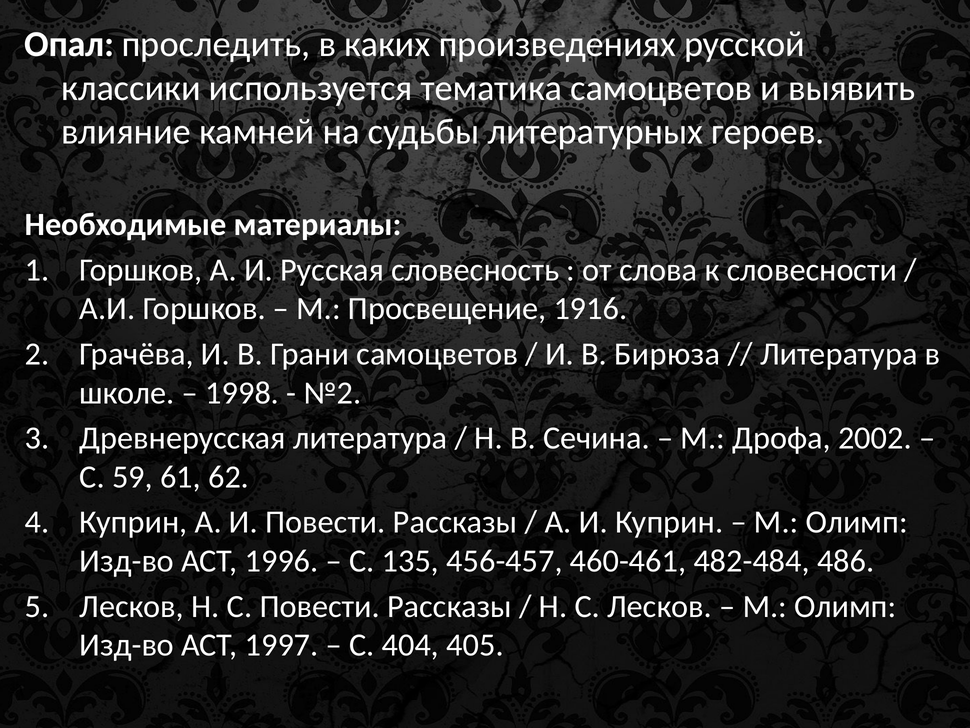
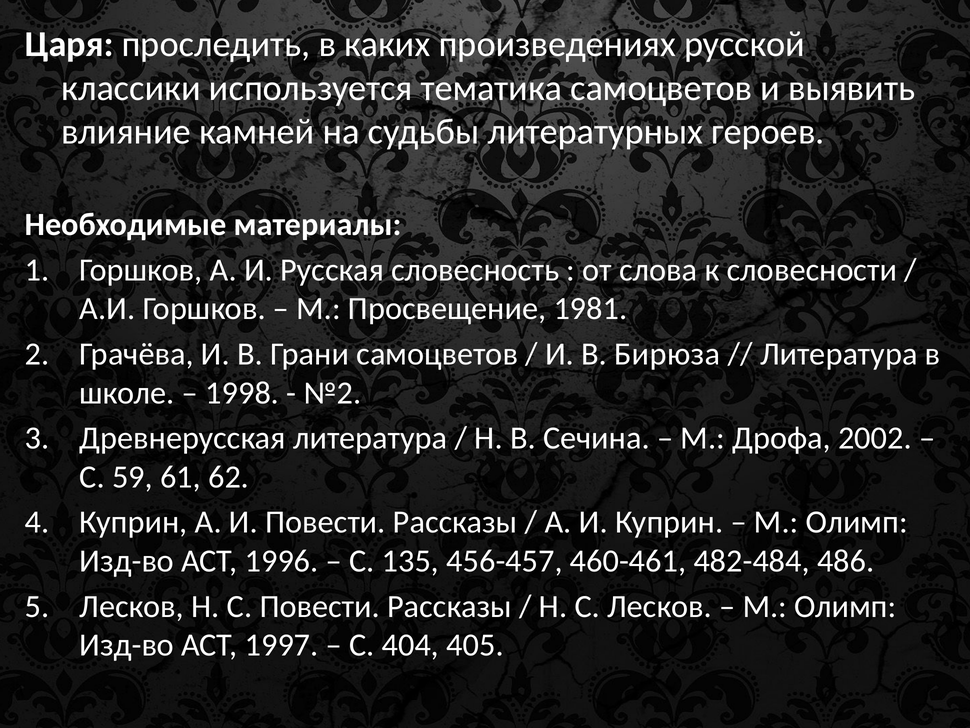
Опал: Опал -> Царя
1916: 1916 -> 1981
